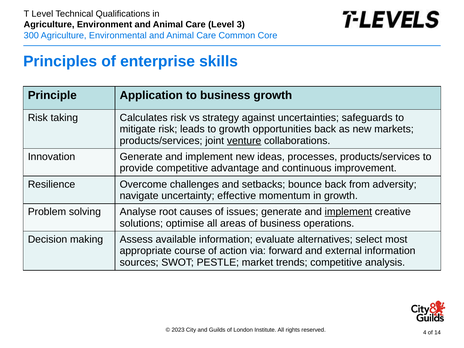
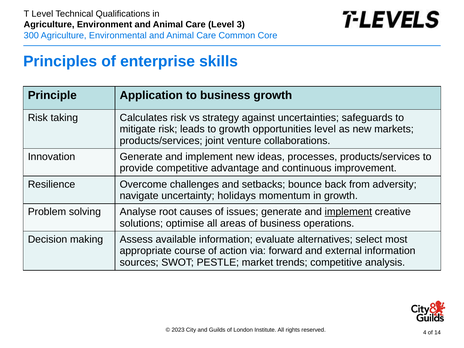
opportunities back: back -> level
venture underline: present -> none
effective: effective -> holidays
